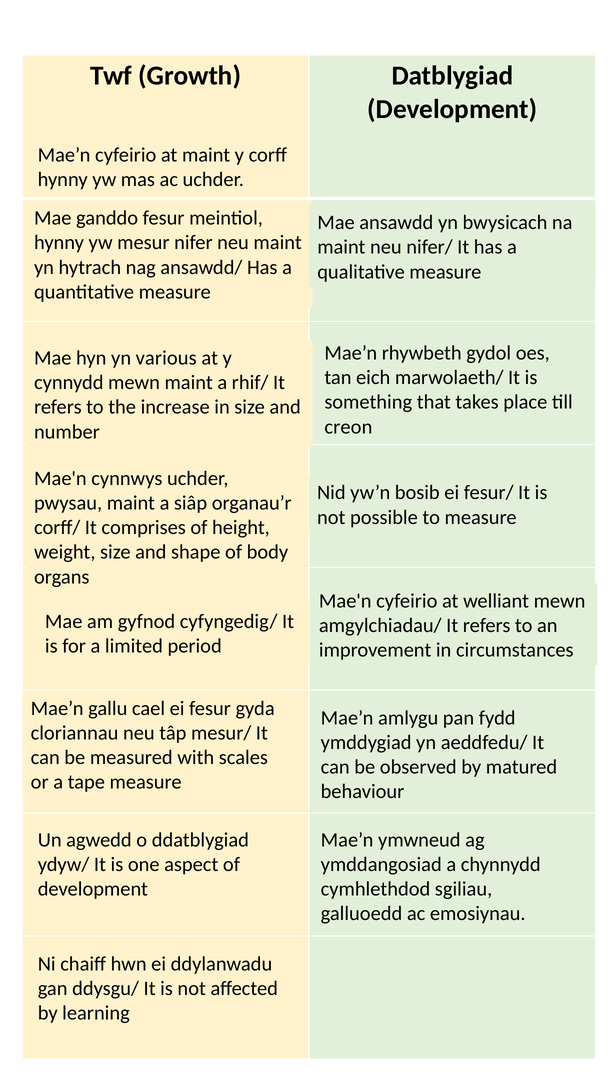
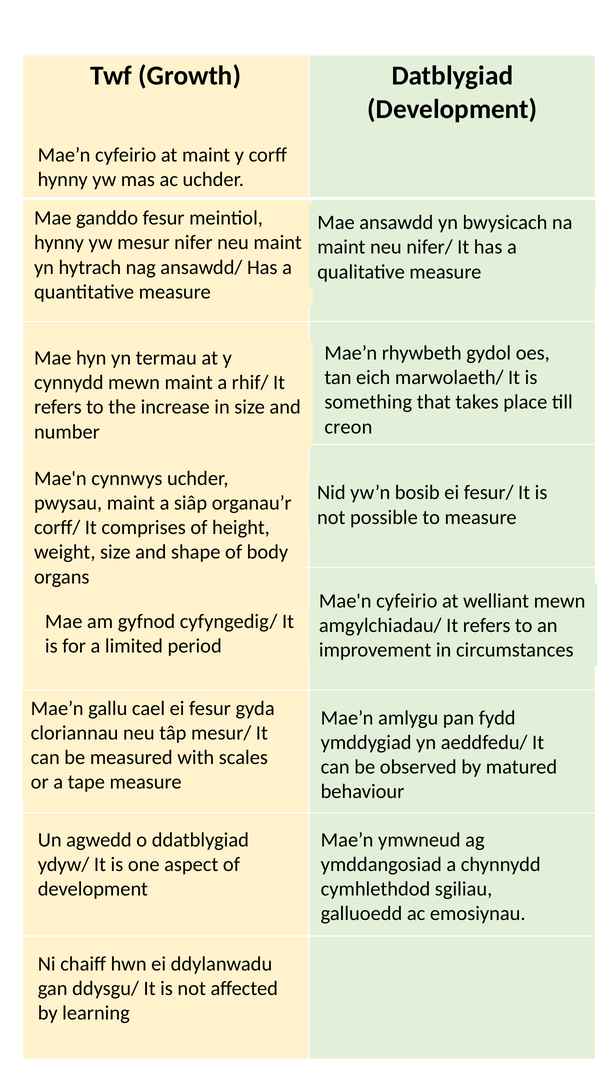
various: various -> termau
